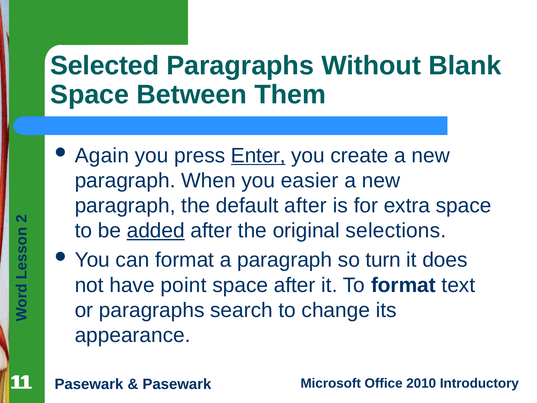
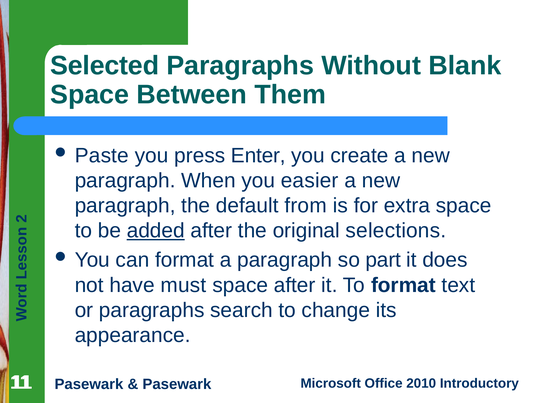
Again: Again -> Paste
Enter underline: present -> none
default after: after -> from
turn: turn -> part
point: point -> must
